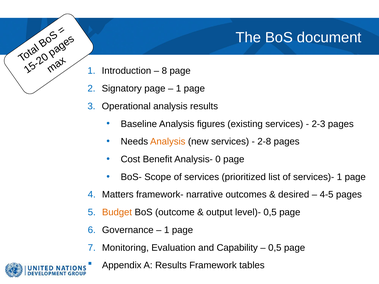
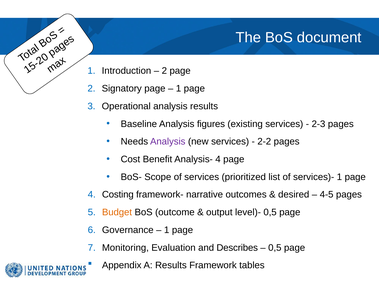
8 at (164, 71): 8 -> 2
Analysis at (168, 142) colour: orange -> purple
2-8: 2-8 -> 2-2
Analysis- 0: 0 -> 4
Matters: Matters -> Costing
Capability: Capability -> Describes
